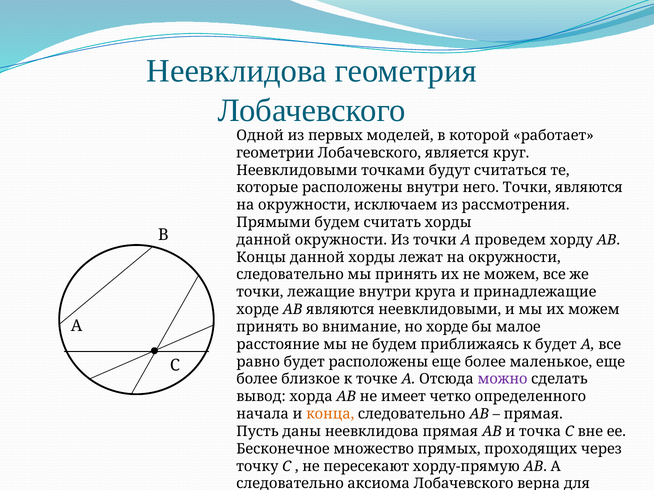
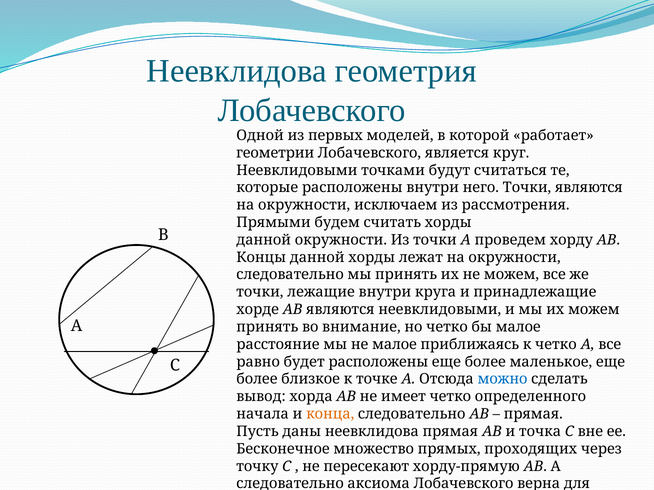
но хорде: хорде -> четко
не будем: будем -> малое
к будет: будет -> четко
можно colour: purple -> blue
